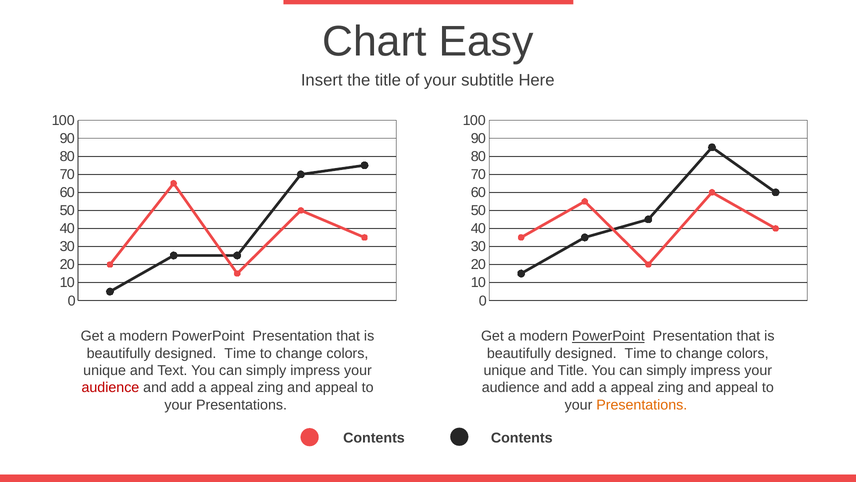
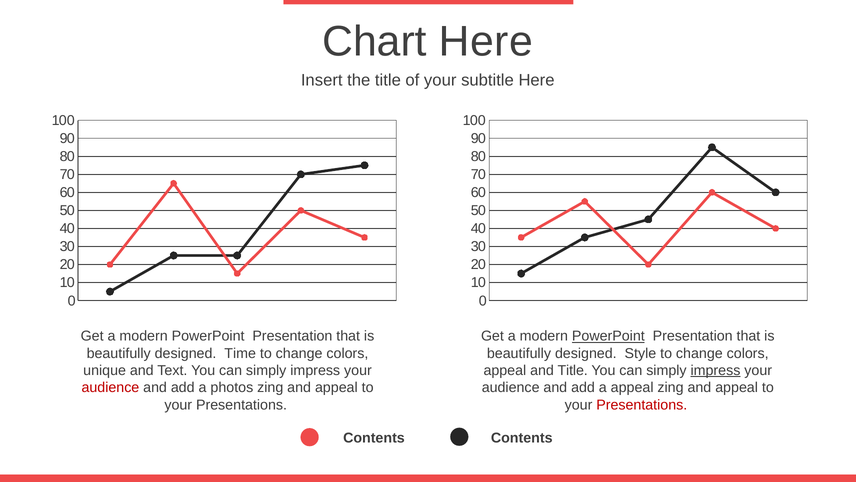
Chart Easy: Easy -> Here
Time at (640, 353): Time -> Style
unique at (505, 370): unique -> appeal
impress at (715, 370) underline: none -> present
appeal at (232, 387): appeal -> photos
Presentations at (642, 404) colour: orange -> red
